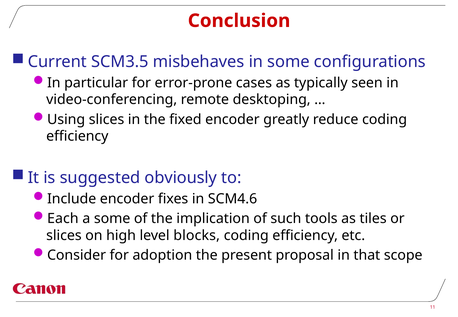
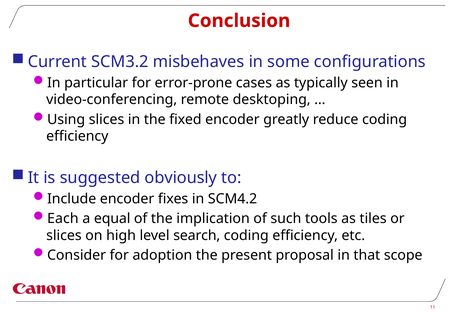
SCM3.5: SCM3.5 -> SCM3.2
SCM4.6: SCM4.6 -> SCM4.2
a some: some -> equal
blocks: blocks -> search
